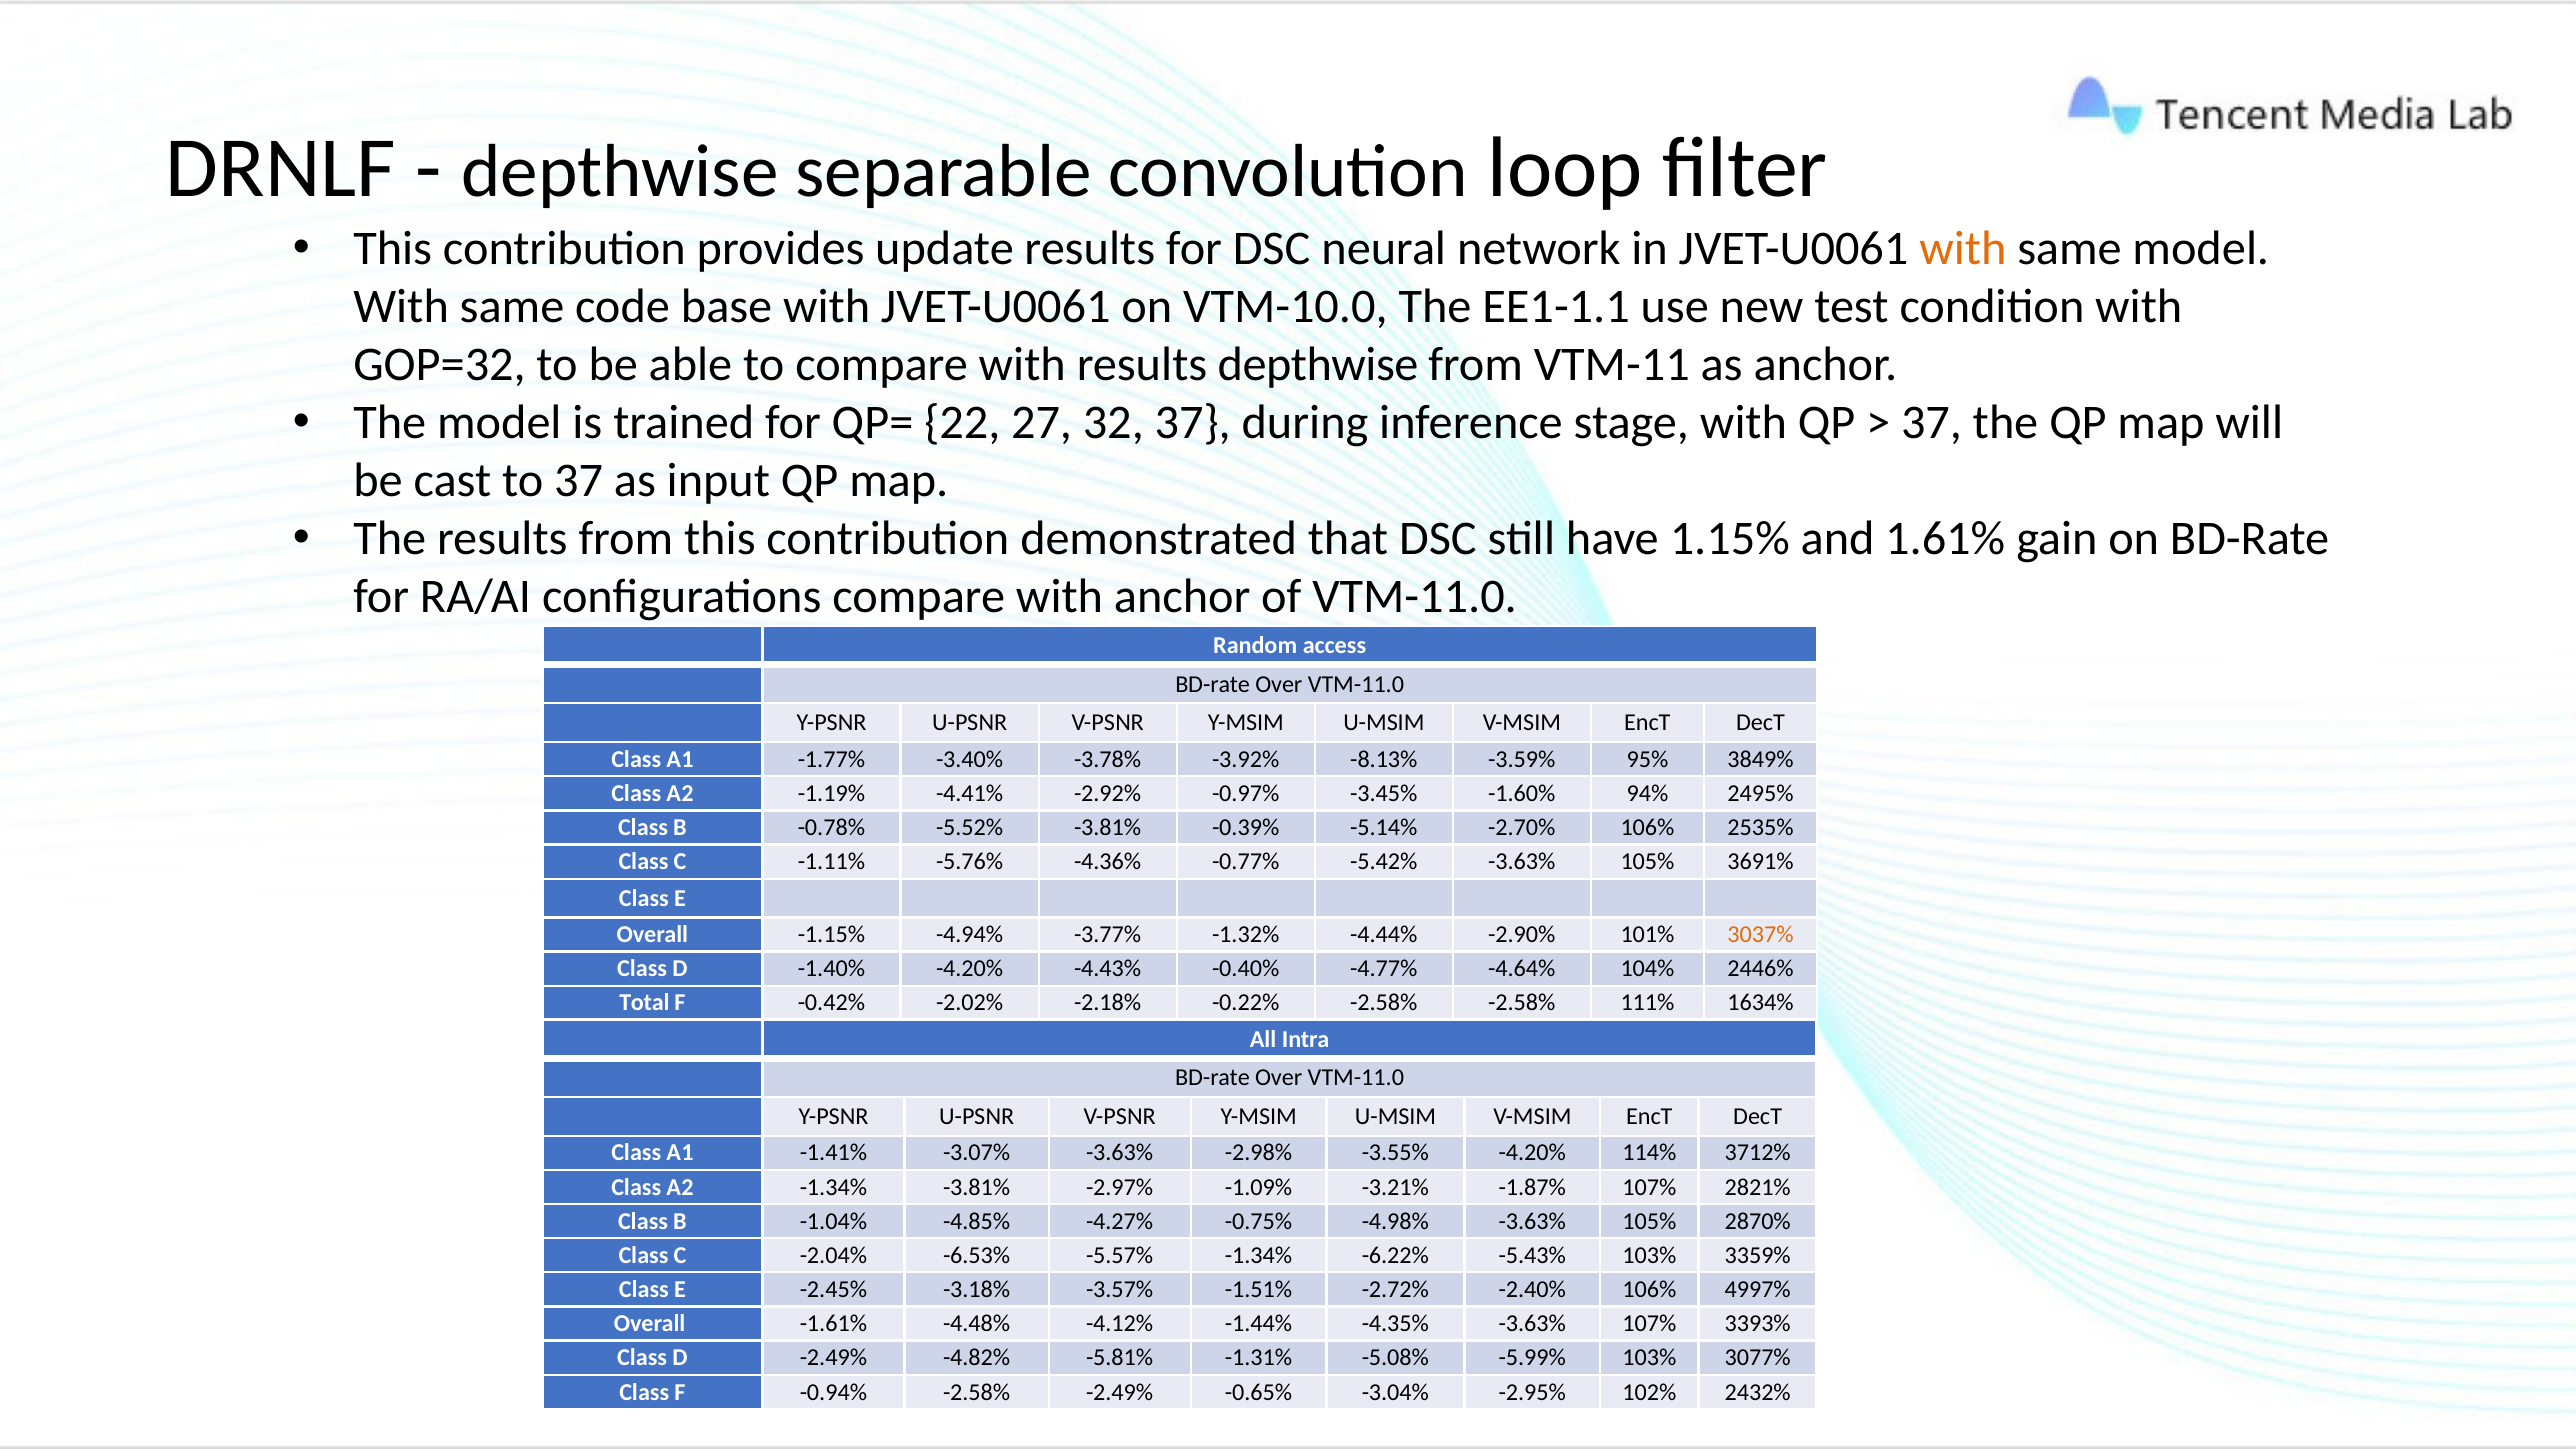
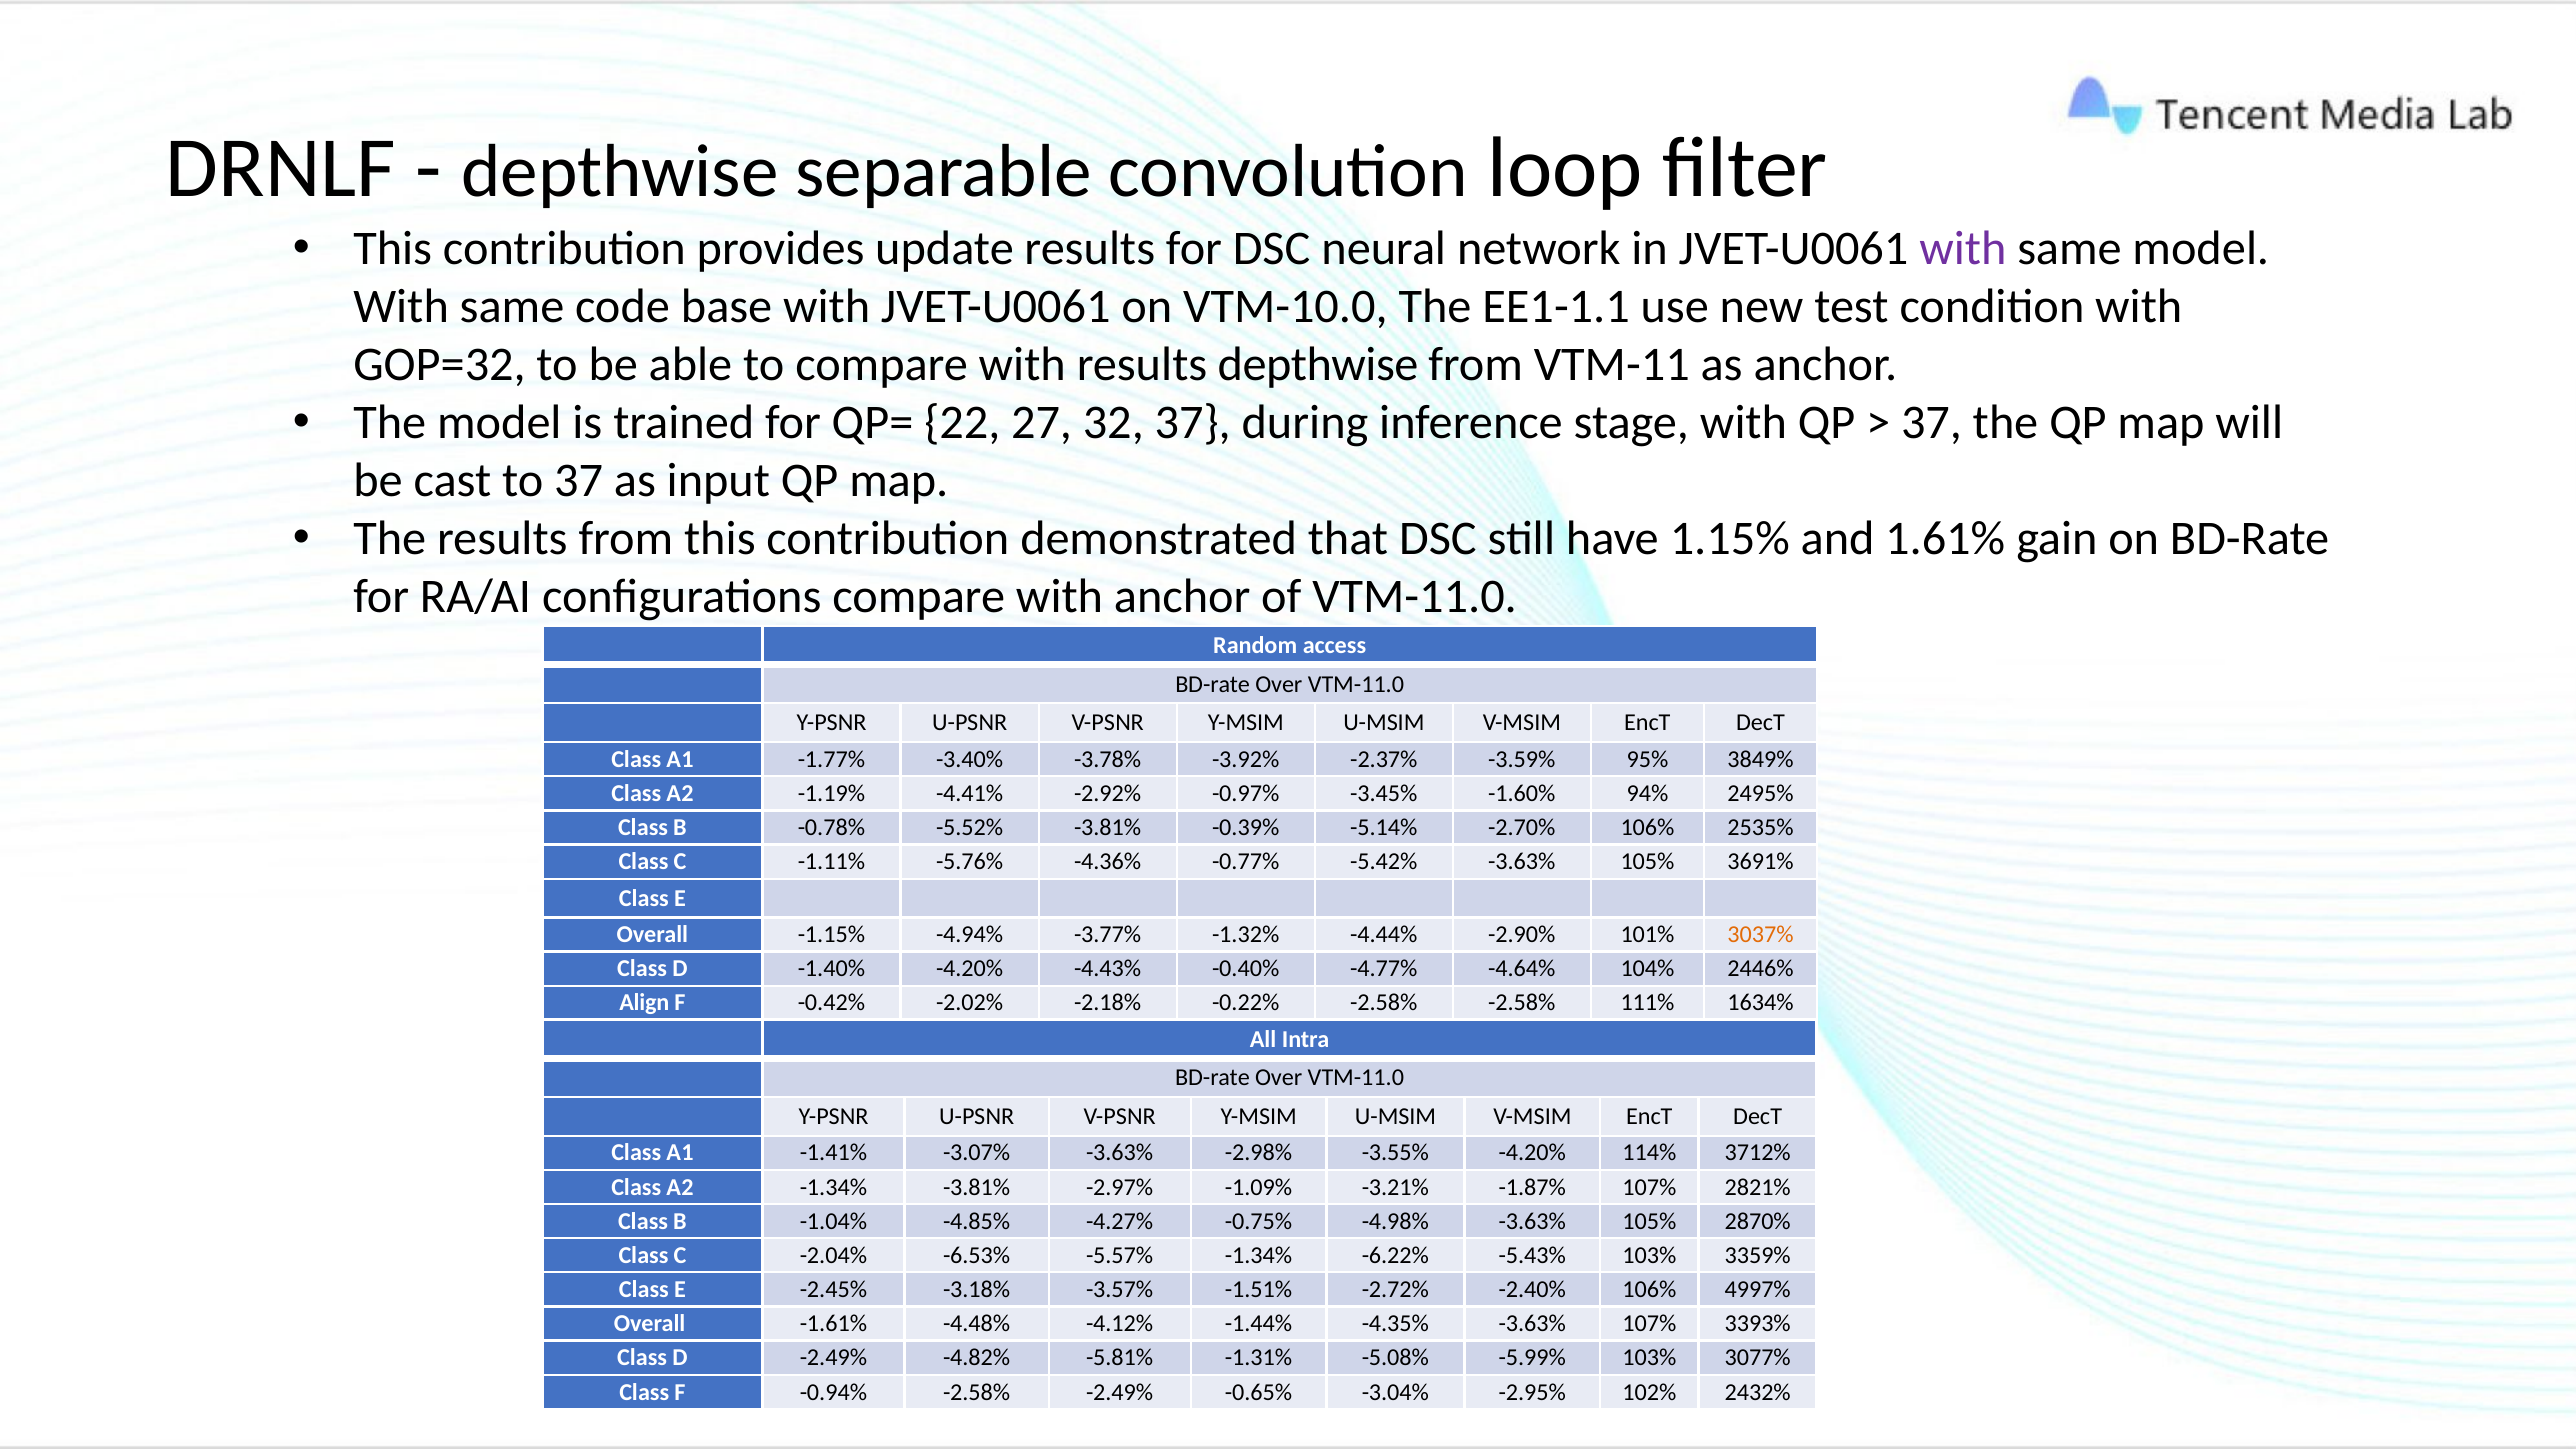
with at (1963, 249) colour: orange -> purple
-8.13%: -8.13% -> -2.37%
Total: Total -> Align
